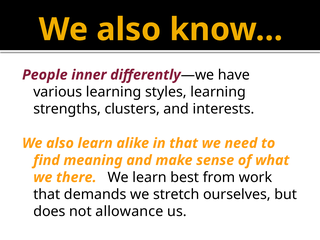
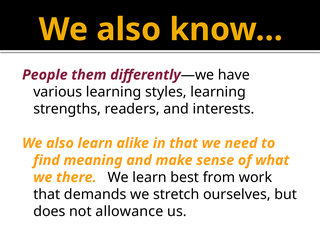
inner: inner -> them
clusters: clusters -> readers
